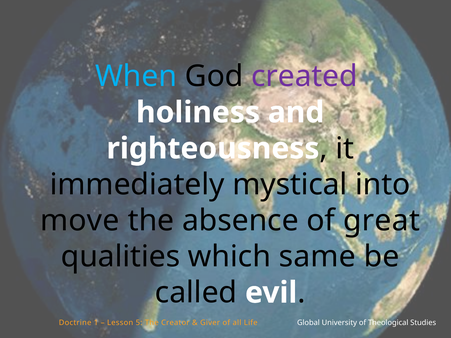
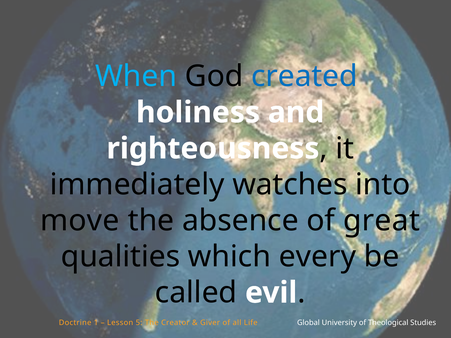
created colour: purple -> blue
mystical: mystical -> watches
same: same -> every
